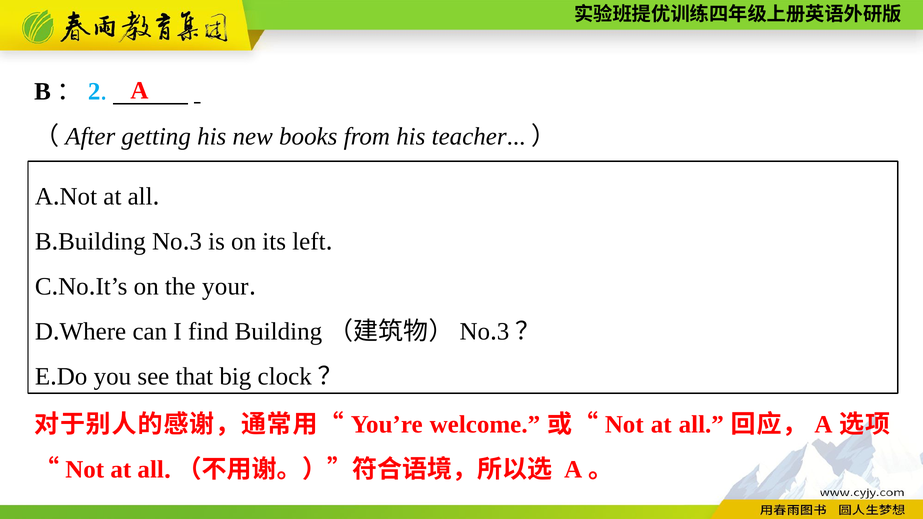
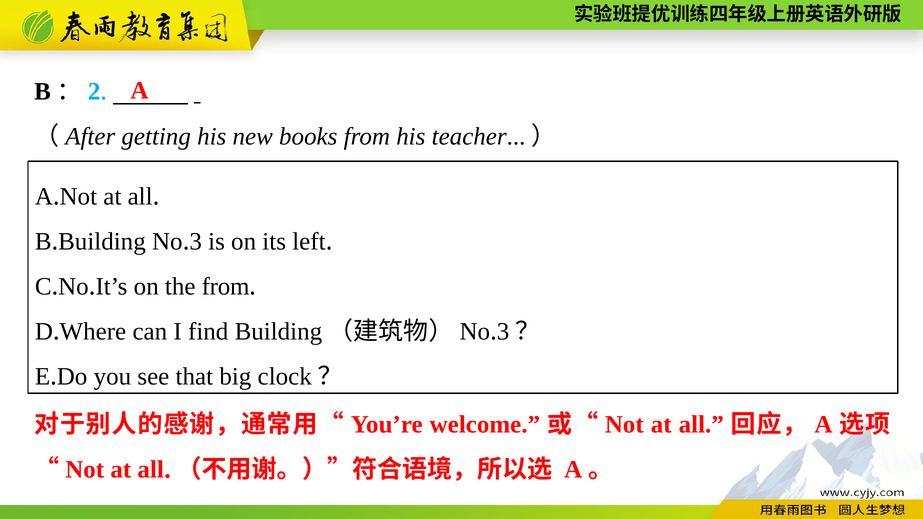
the your: your -> from
